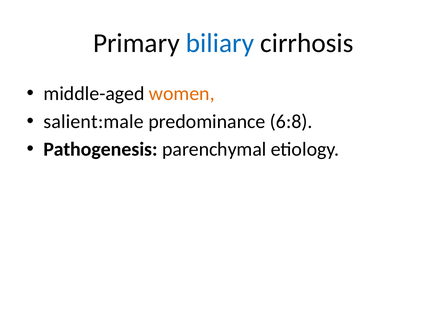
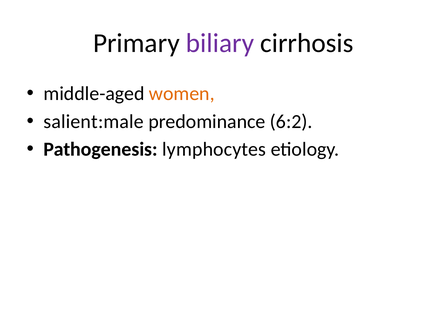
biliary colour: blue -> purple
6:8: 6:8 -> 6:2
parenchymal: parenchymal -> lymphocytes
